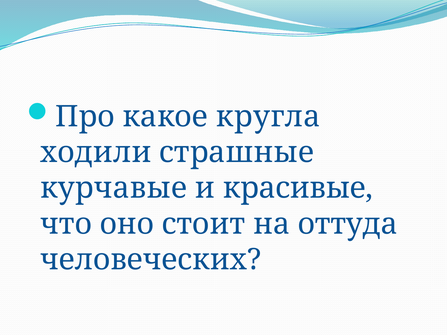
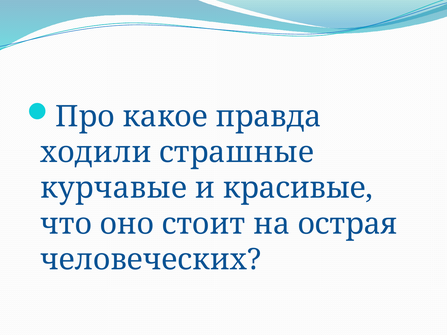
кругла: кругла -> правда
оттуда: оттуда -> острая
